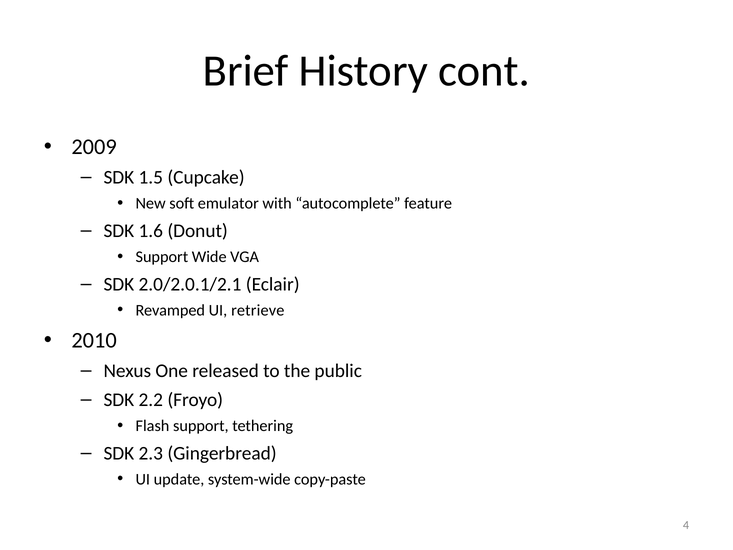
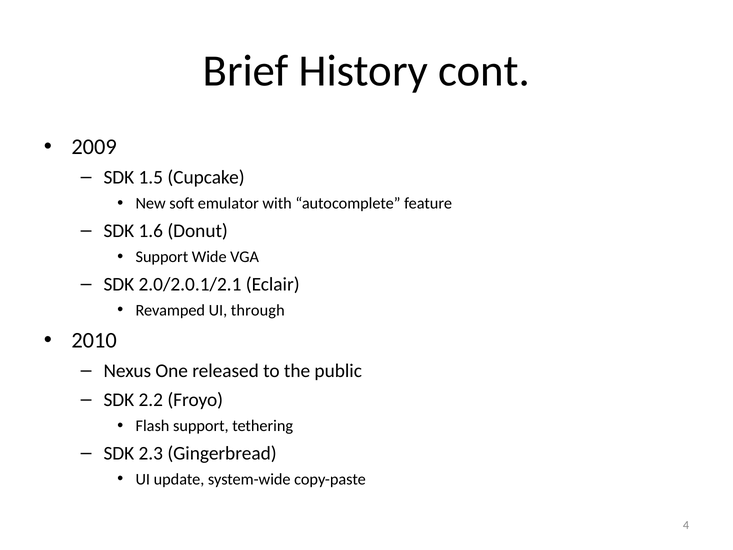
retrieve: retrieve -> through
